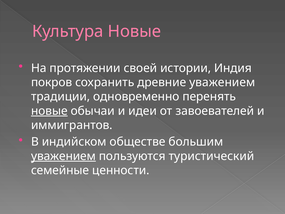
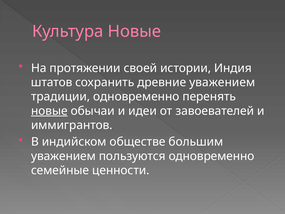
покров: покров -> штатов
уважением at (63, 156) underline: present -> none
пользуются туристический: туристический -> одновременно
